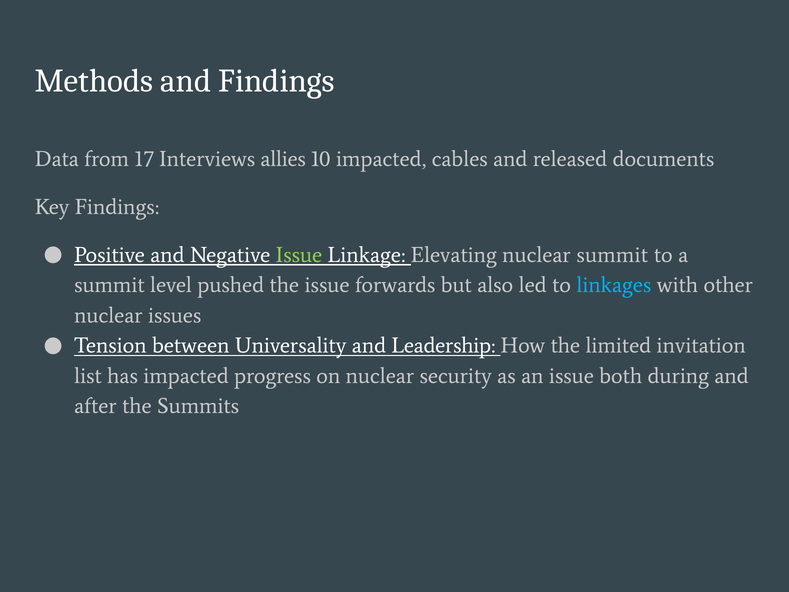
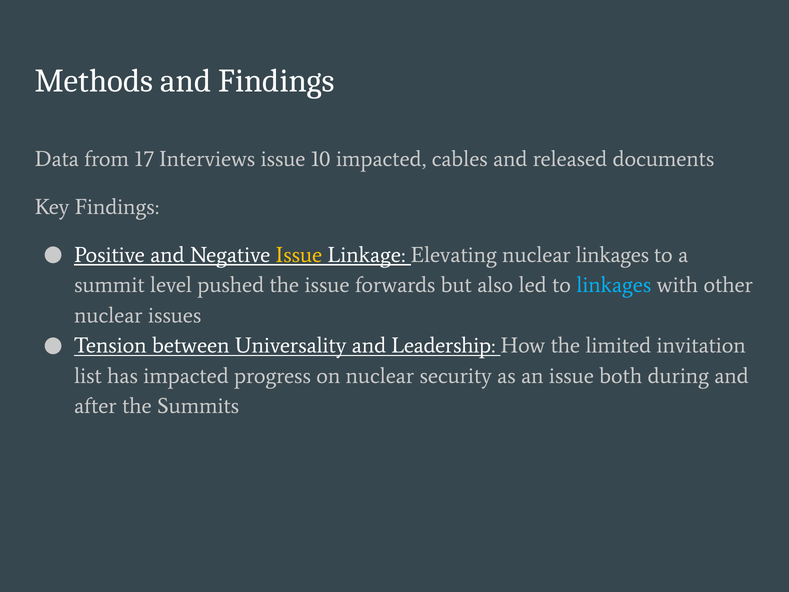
Interviews allies: allies -> issue
Issue at (299, 255) colour: light green -> yellow
nuclear summit: summit -> linkages
